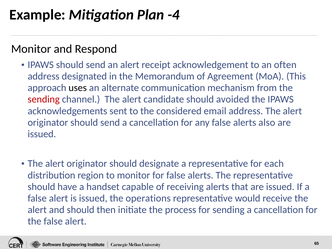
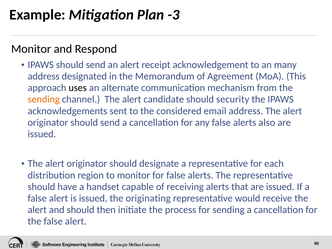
-4: -4 -> -3
often: often -> many
sending at (44, 99) colour: red -> orange
avoided: avoided -> security
operations: operations -> originating
